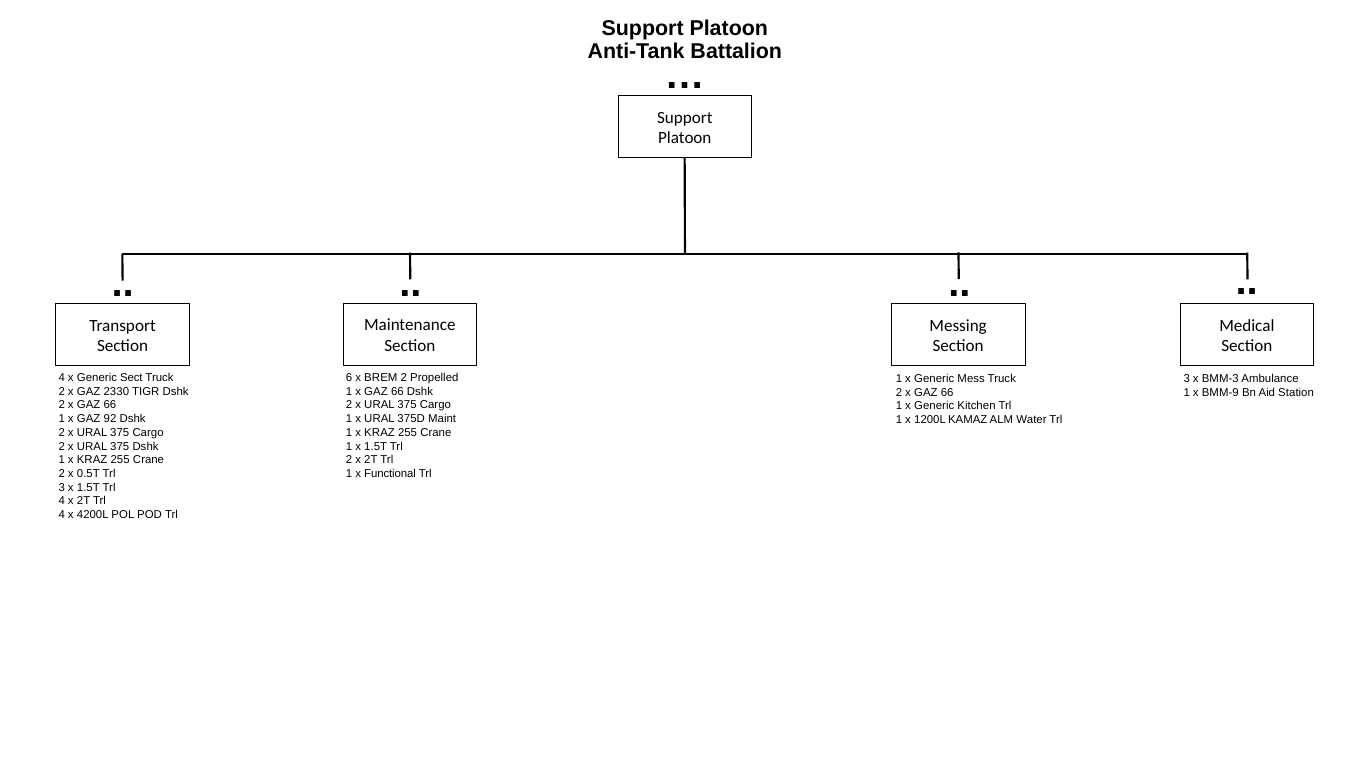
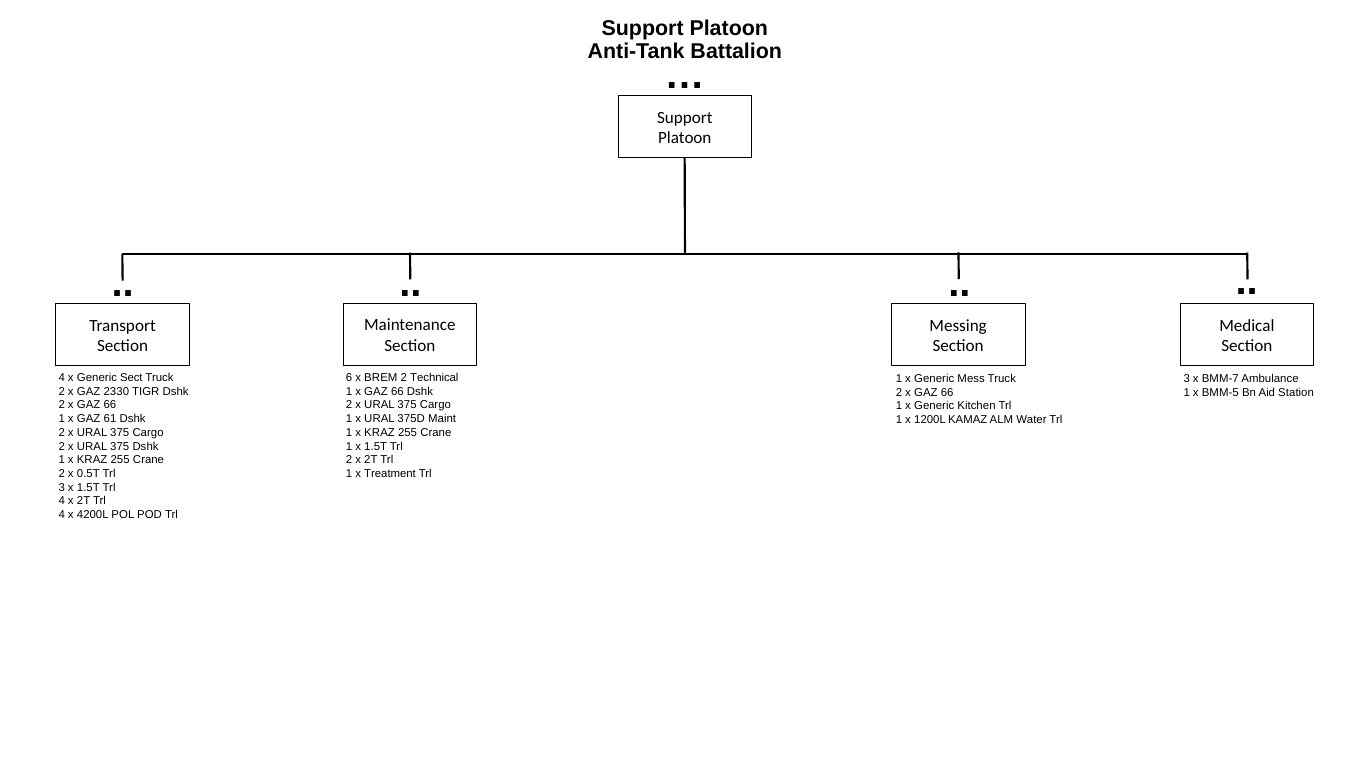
Propelled: Propelled -> Technical
BMM-3: BMM-3 -> BMM-7
BMM-9: BMM-9 -> BMM-5
92: 92 -> 61
Functional: Functional -> Treatment
